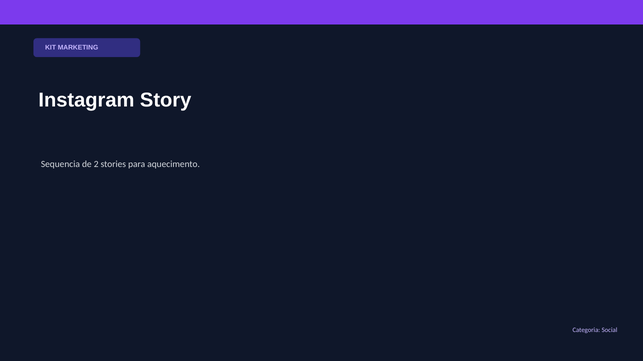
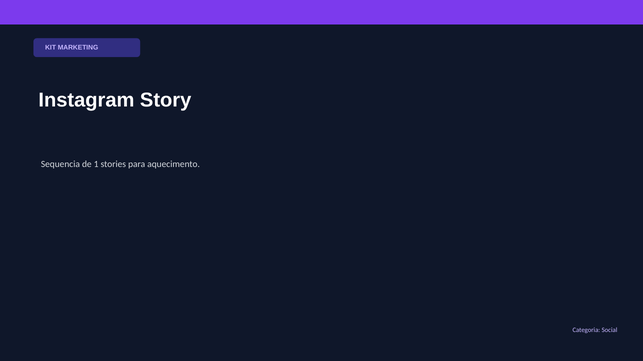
2: 2 -> 1
